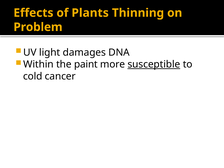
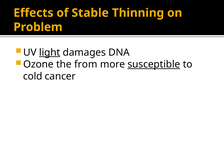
Plants: Plants -> Stable
light underline: none -> present
Within: Within -> Ozone
paint: paint -> from
